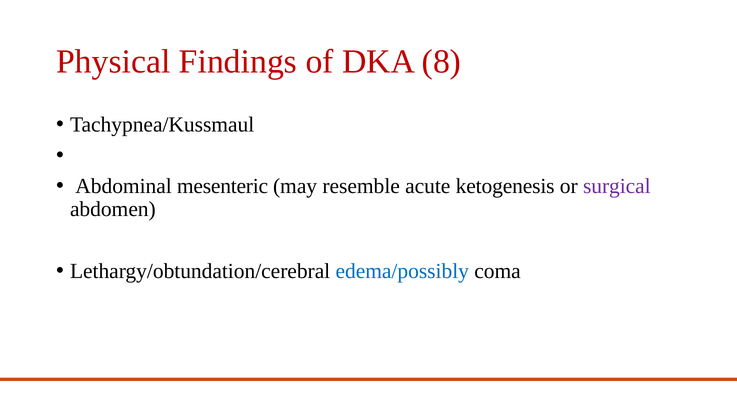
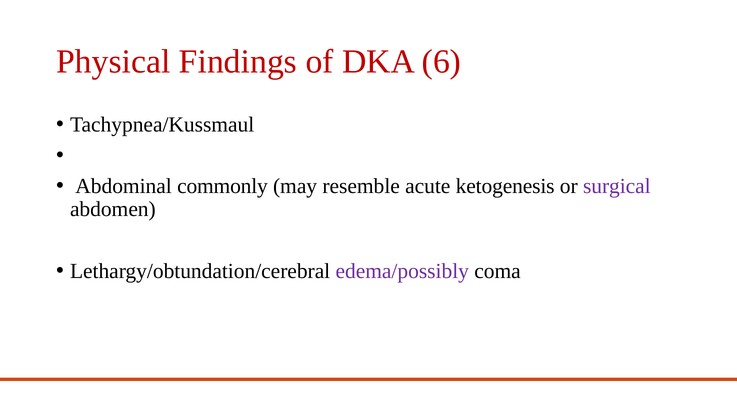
8: 8 -> 6
mesenteric: mesenteric -> commonly
edema/possibly colour: blue -> purple
